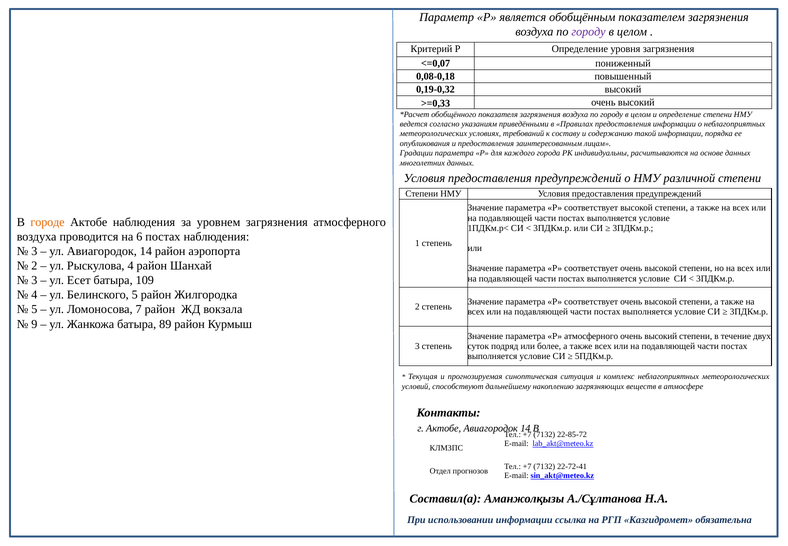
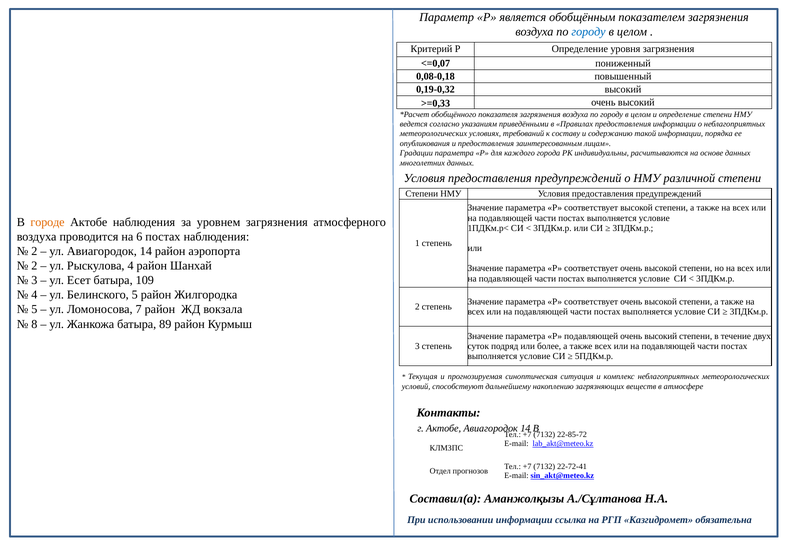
городу at (589, 32) colour: purple -> blue
3 at (34, 251): 3 -> 2
9: 9 -> 8
Р атмосферного: атмосферного -> подавляющей
